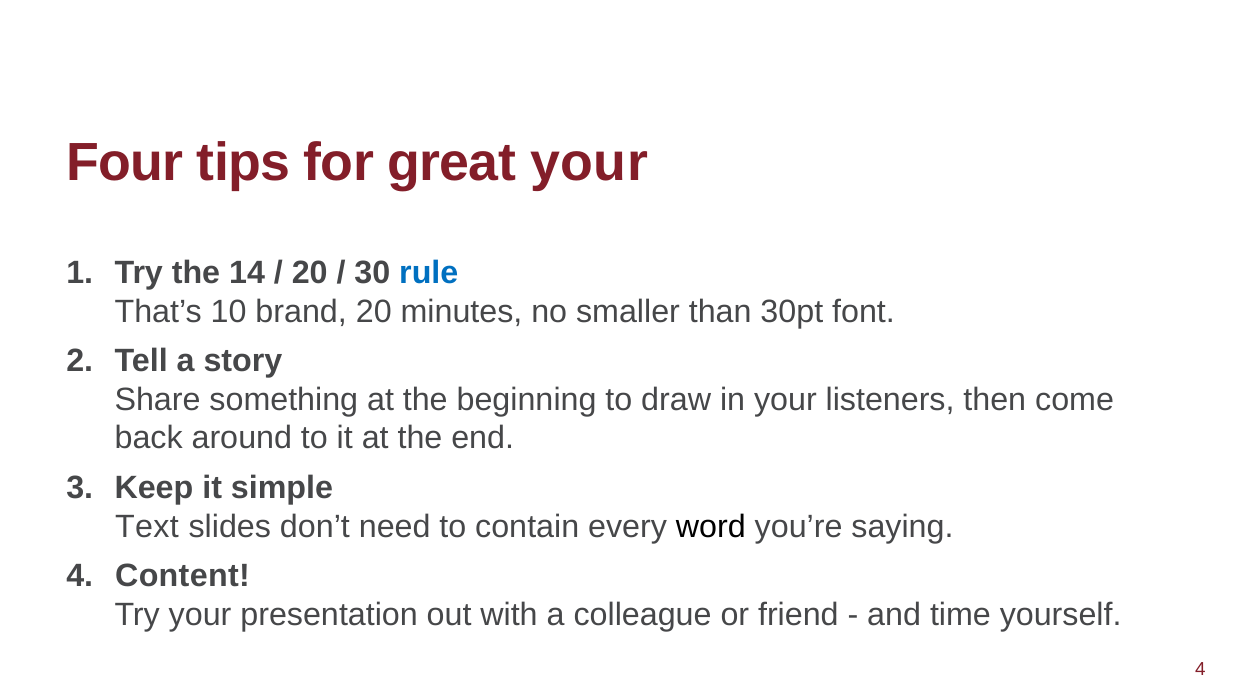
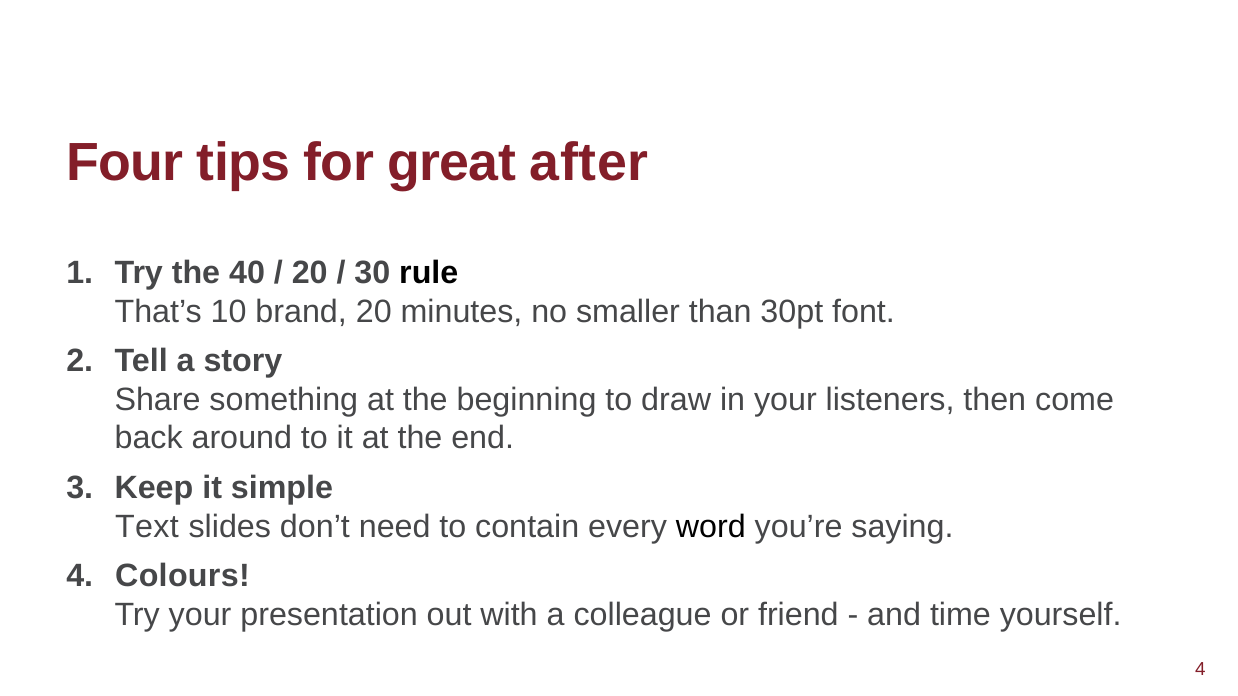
great your: your -> after
14: 14 -> 40
rule colour: blue -> black
Content: Content -> Colours
